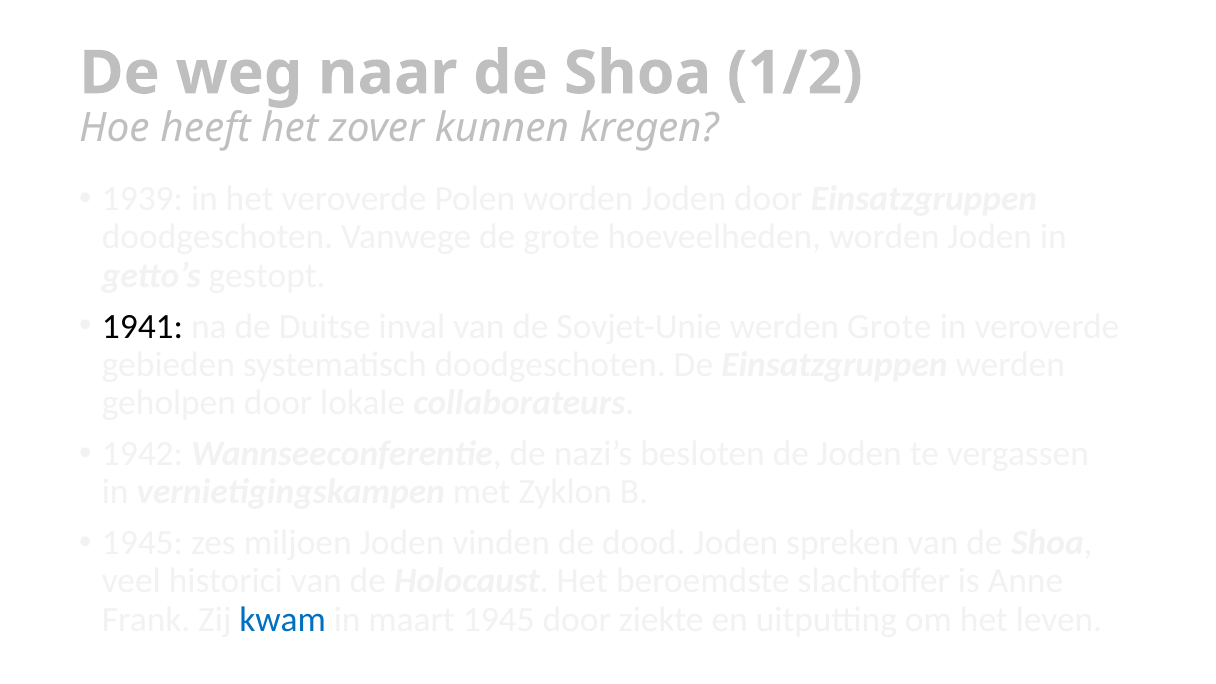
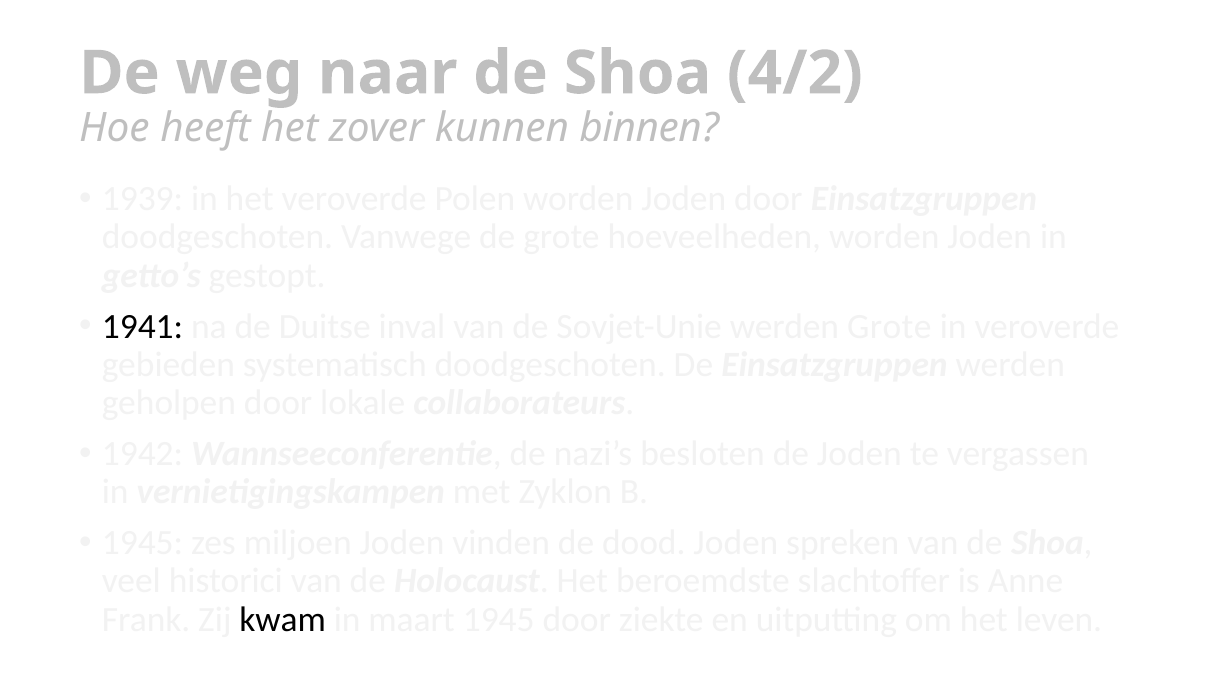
1/2: 1/2 -> 4/2
kregen: kregen -> binnen
kwam colour: blue -> black
